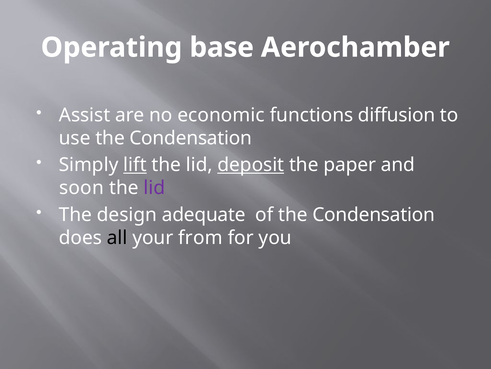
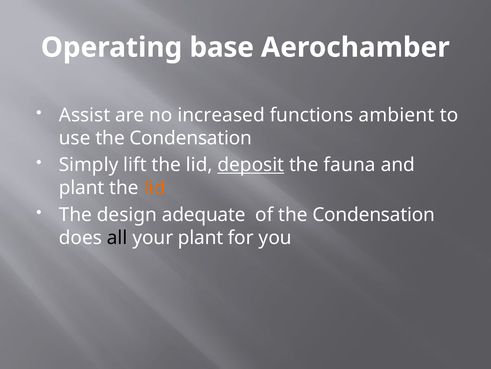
economic: economic -> increased
diffusion: diffusion -> ambient
lift underline: present -> none
paper: paper -> fauna
soon at (81, 188): soon -> plant
lid at (154, 188) colour: purple -> orange
your from: from -> plant
